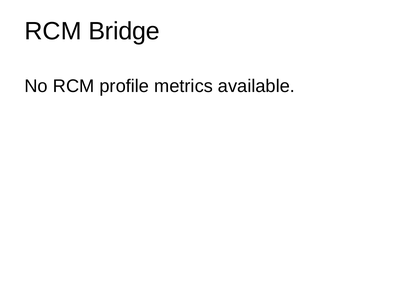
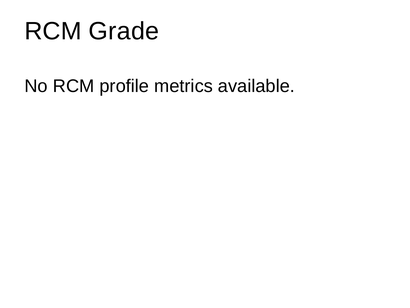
Bridge: Bridge -> Grade
